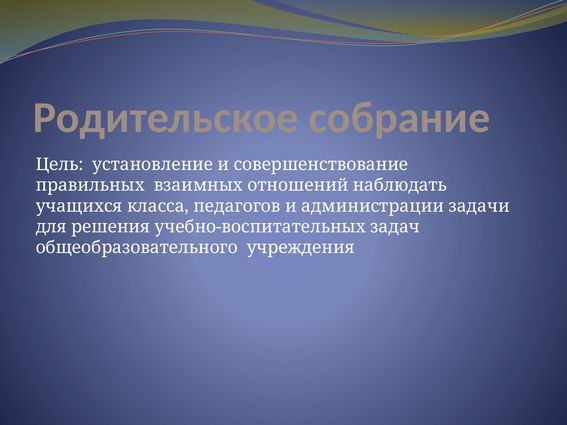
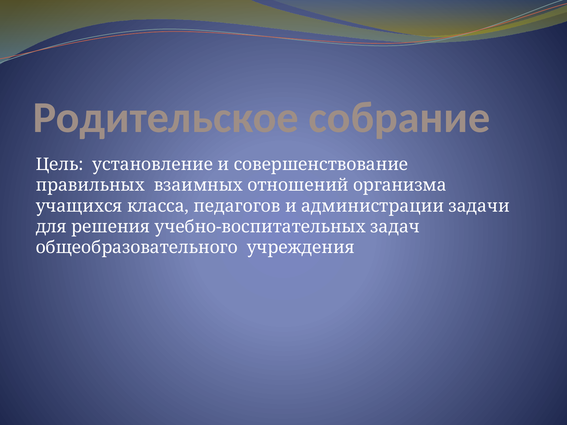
наблюдать: наблюдать -> организма
